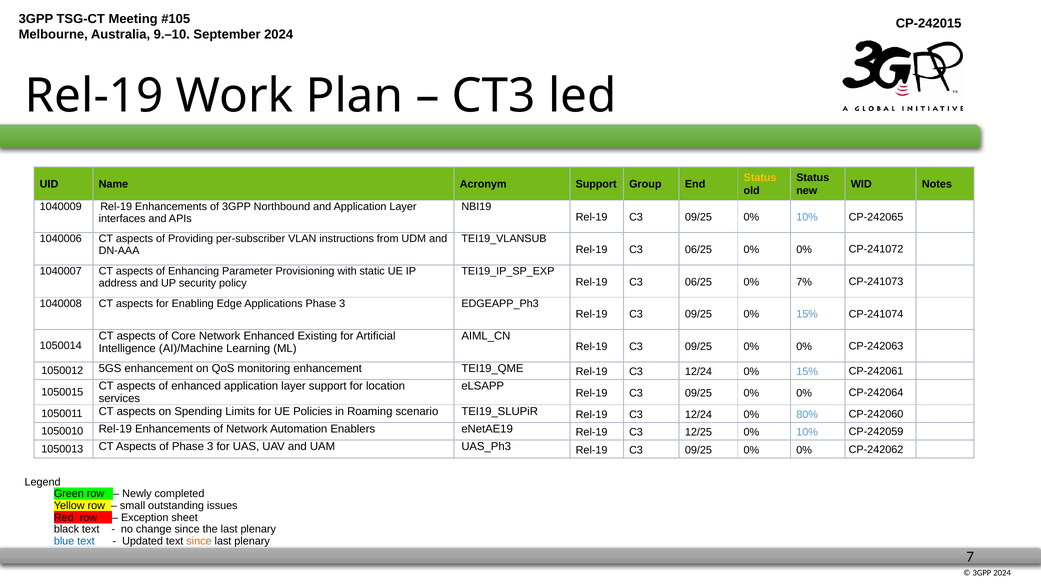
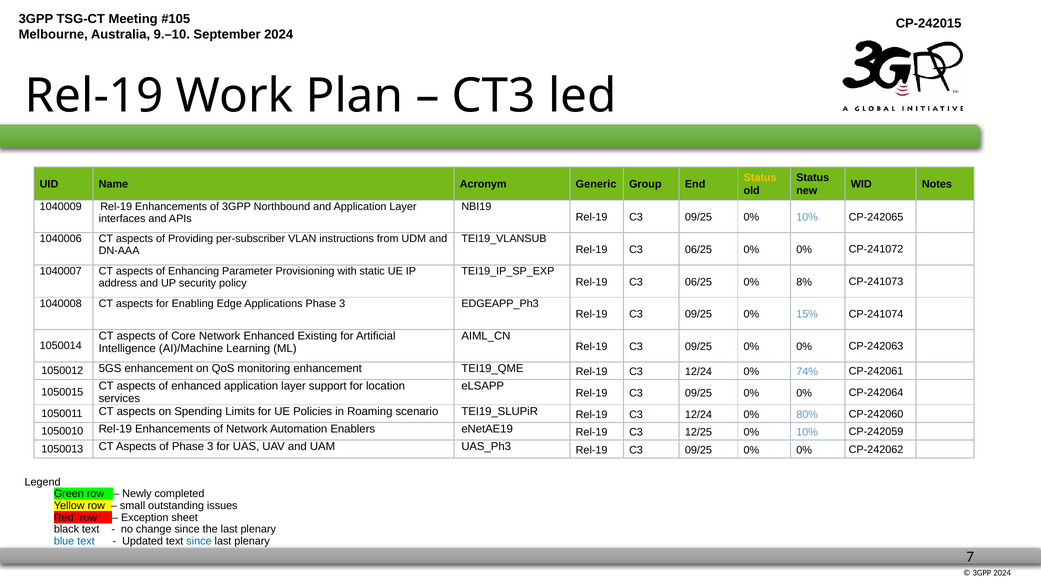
Acronym Support: Support -> Generic
7%: 7% -> 8%
12/24 0% 15%: 15% -> 74%
since at (199, 541) colour: orange -> blue
